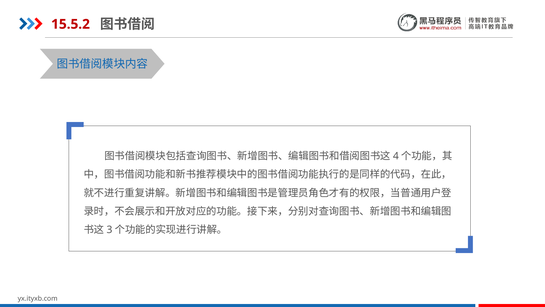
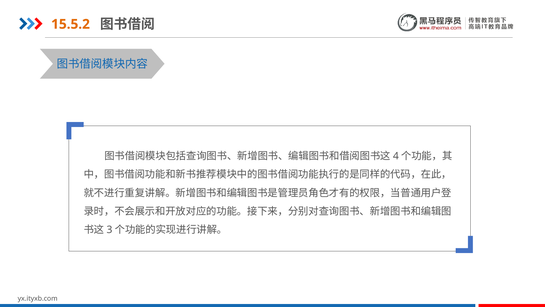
15.5.2 colour: red -> orange
